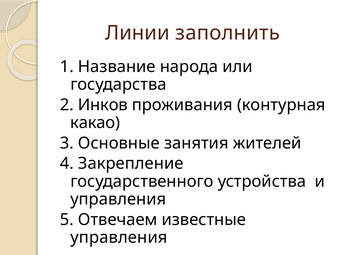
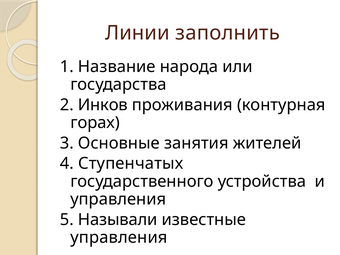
какао: какао -> горах
Закрепление: Закрепление -> Ступенчатых
Отвечаем: Отвечаем -> Называли
